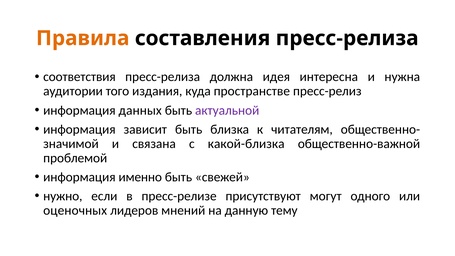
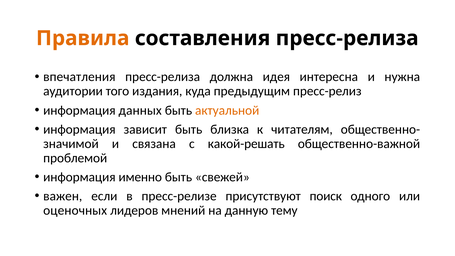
соответствия: соответствия -> впечатления
пространстве: пространстве -> предыдущим
актуальной colour: purple -> orange
какой-близка: какой-близка -> какой-решать
нужно: нужно -> важен
могут: могут -> поиск
